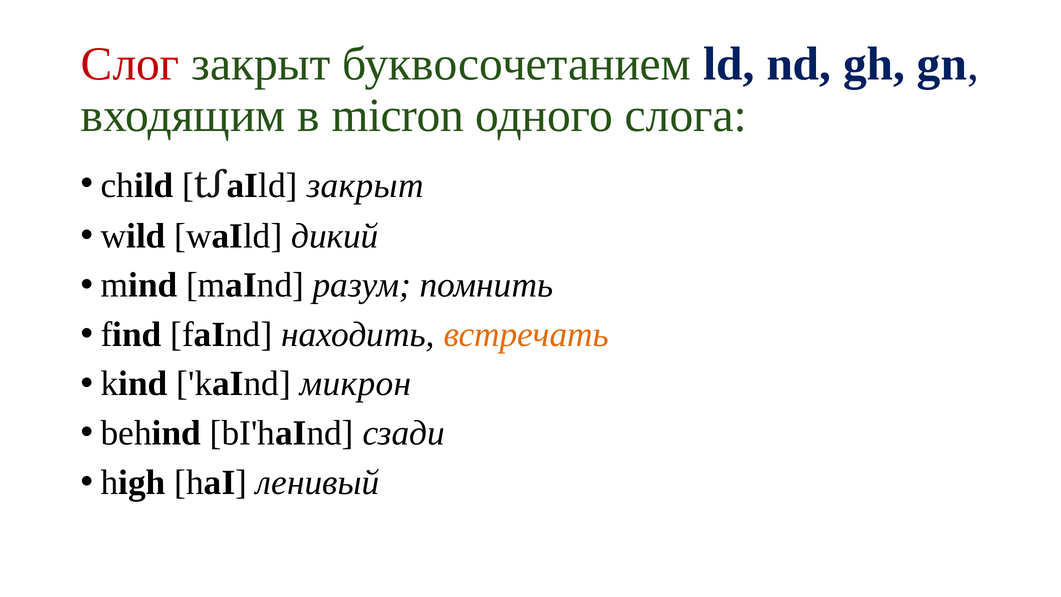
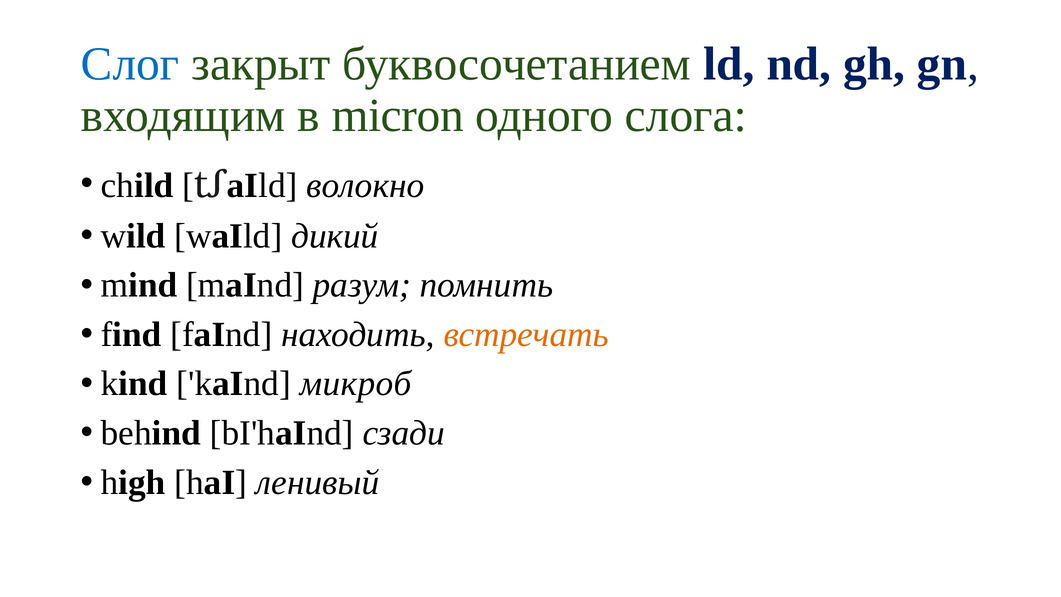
Слог colour: red -> blue
закрыт at (365, 186): закрыт -> волокно
микрон: микрон -> микроб
